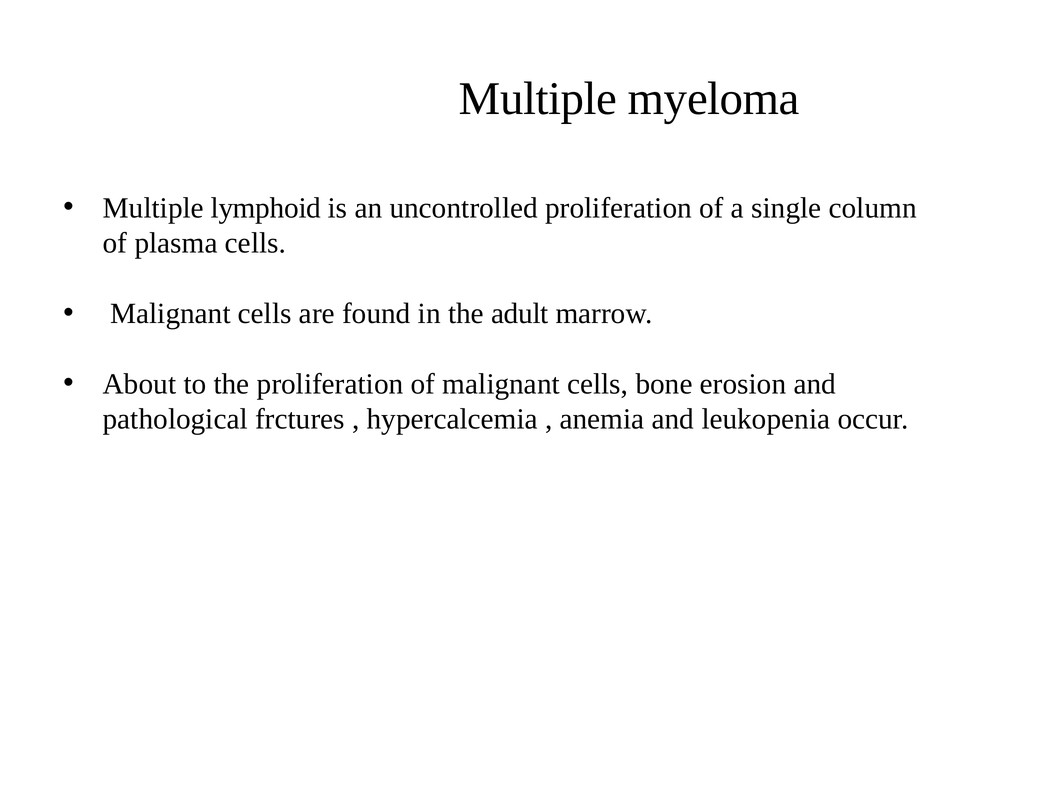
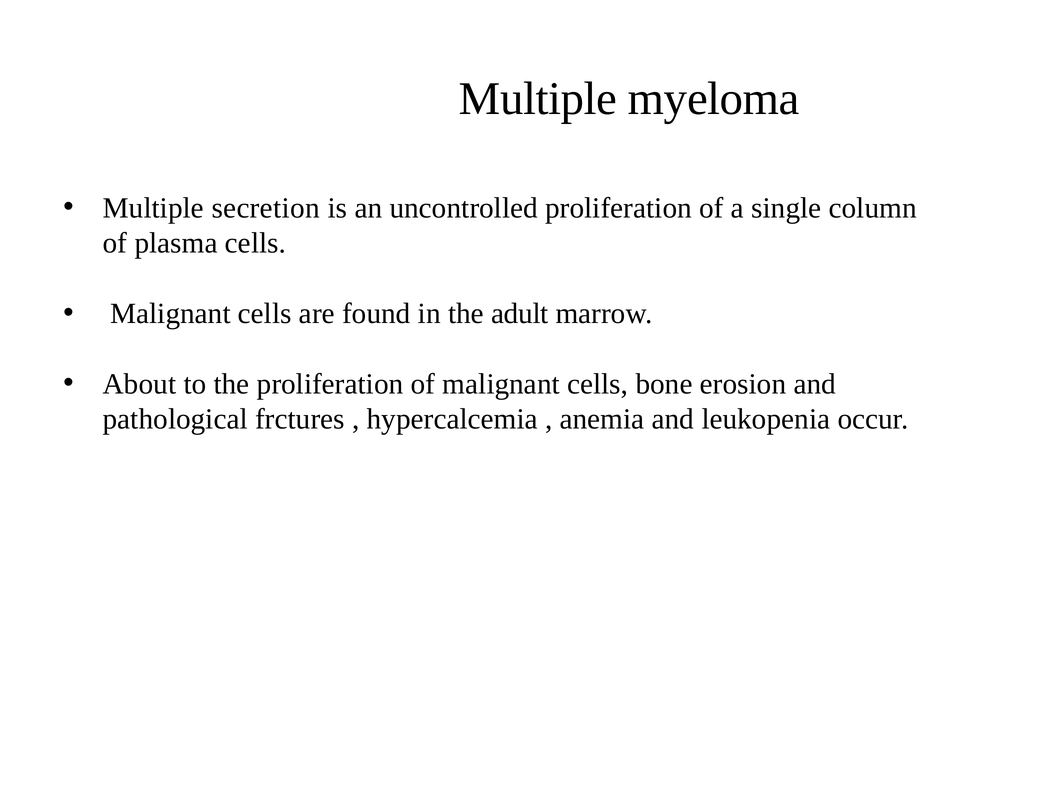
lymphoid: lymphoid -> secretion
